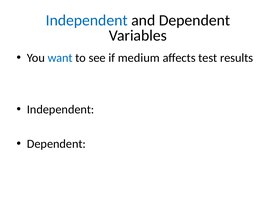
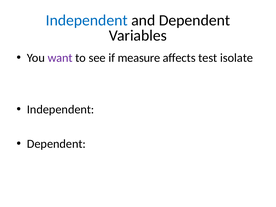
want colour: blue -> purple
medium: medium -> measure
results: results -> isolate
